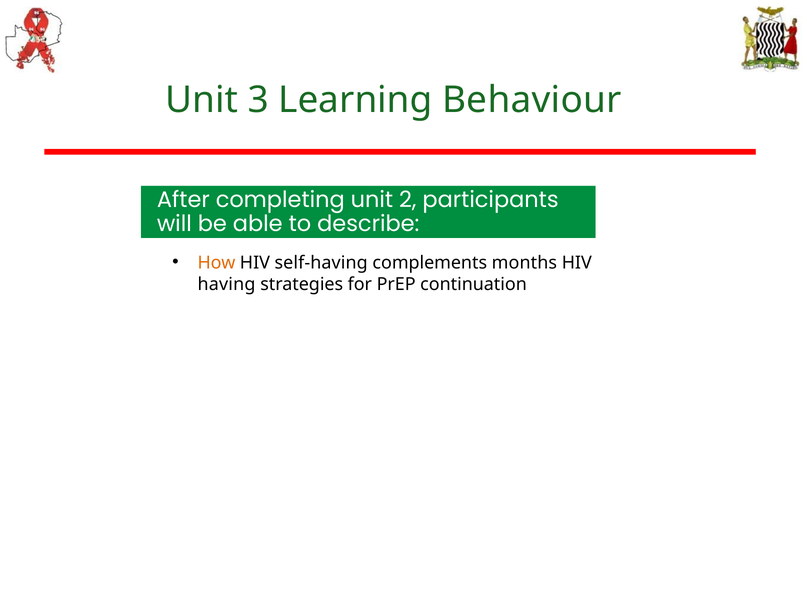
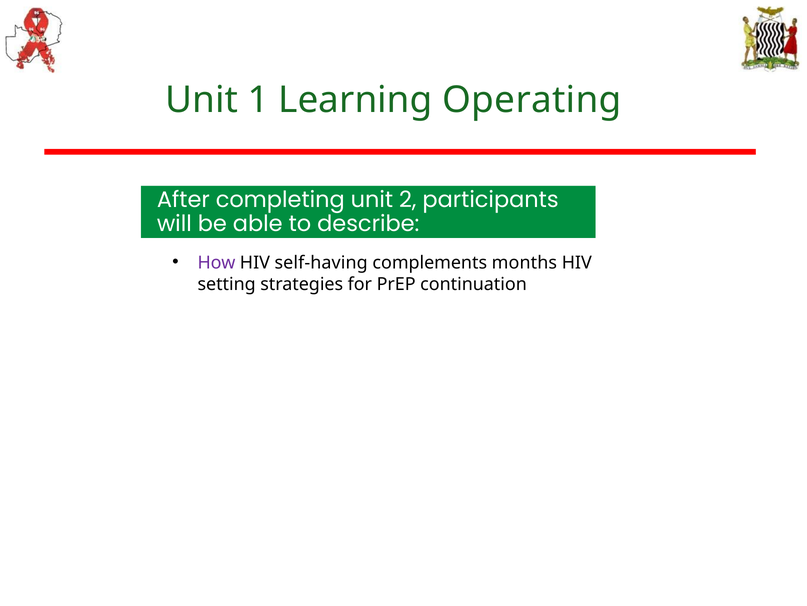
3: 3 -> 1
Behaviour: Behaviour -> Operating
How colour: orange -> purple
having: having -> setting
